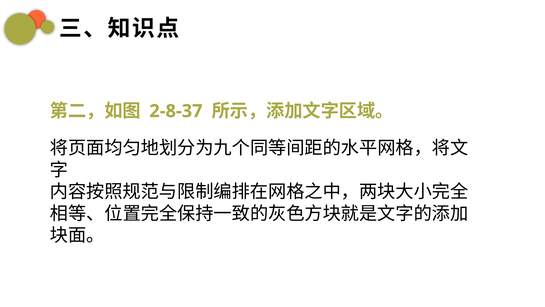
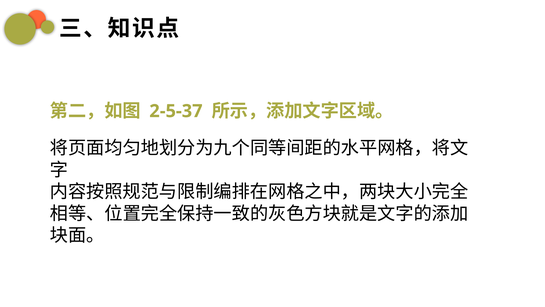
2-8-37: 2-8-37 -> 2-5-37
